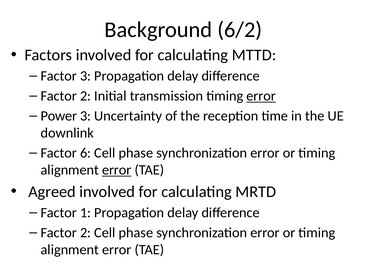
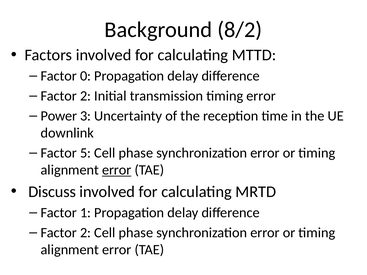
6/2: 6/2 -> 8/2
Factor 3: 3 -> 0
error at (261, 96) underline: present -> none
6: 6 -> 5
Agreed: Agreed -> Discuss
